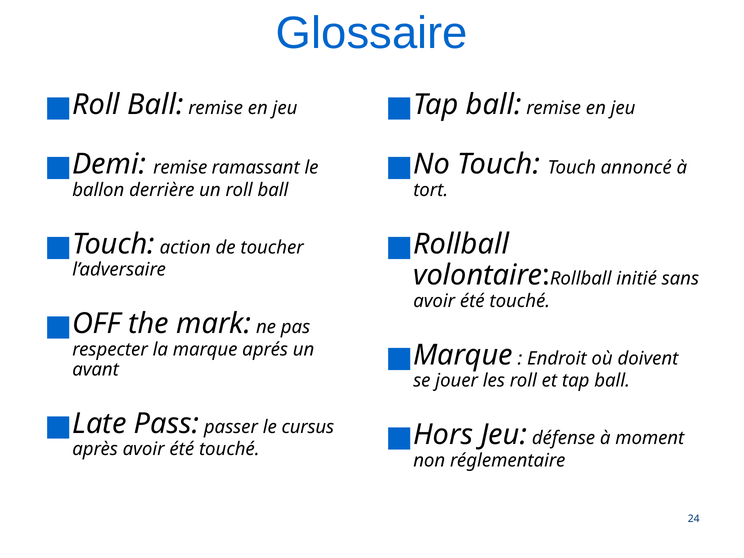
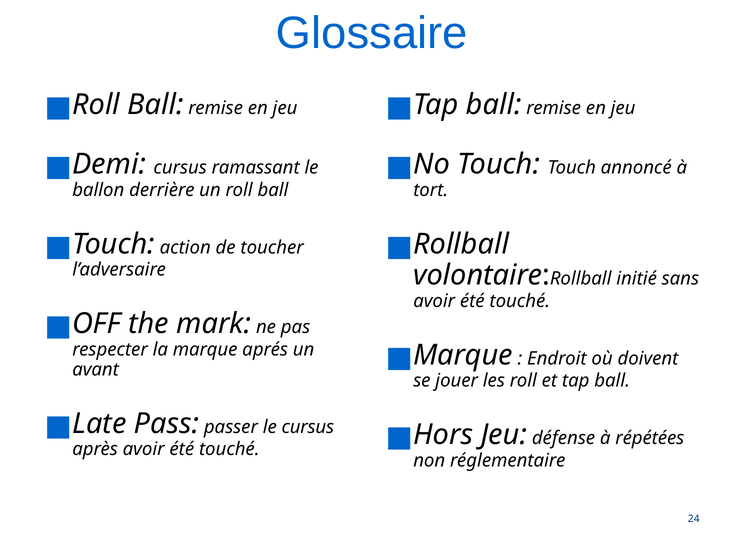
Demi remise: remise -> cursus
moment: moment -> répétées
